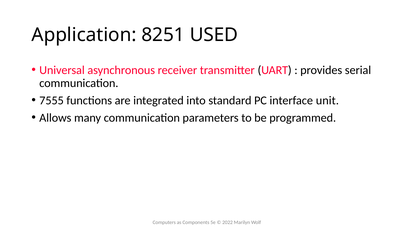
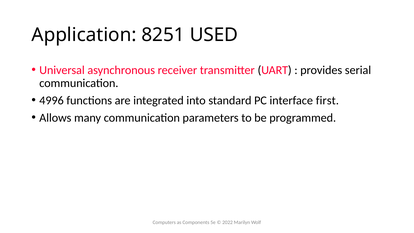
7555: 7555 -> 4996
unit: unit -> first
